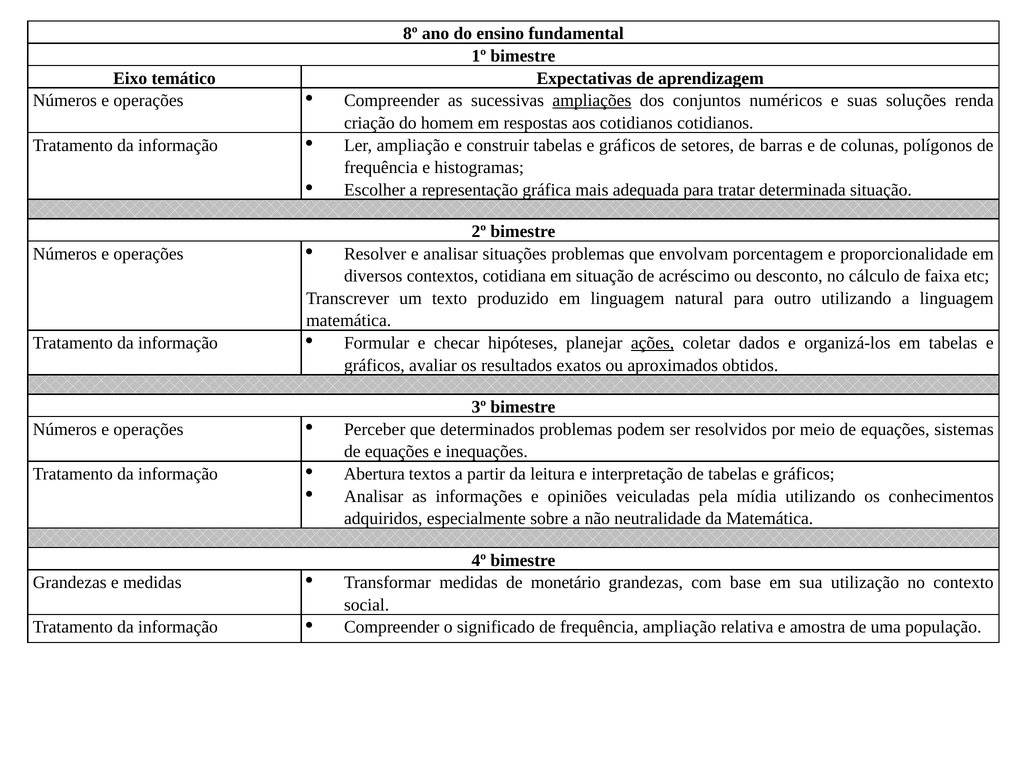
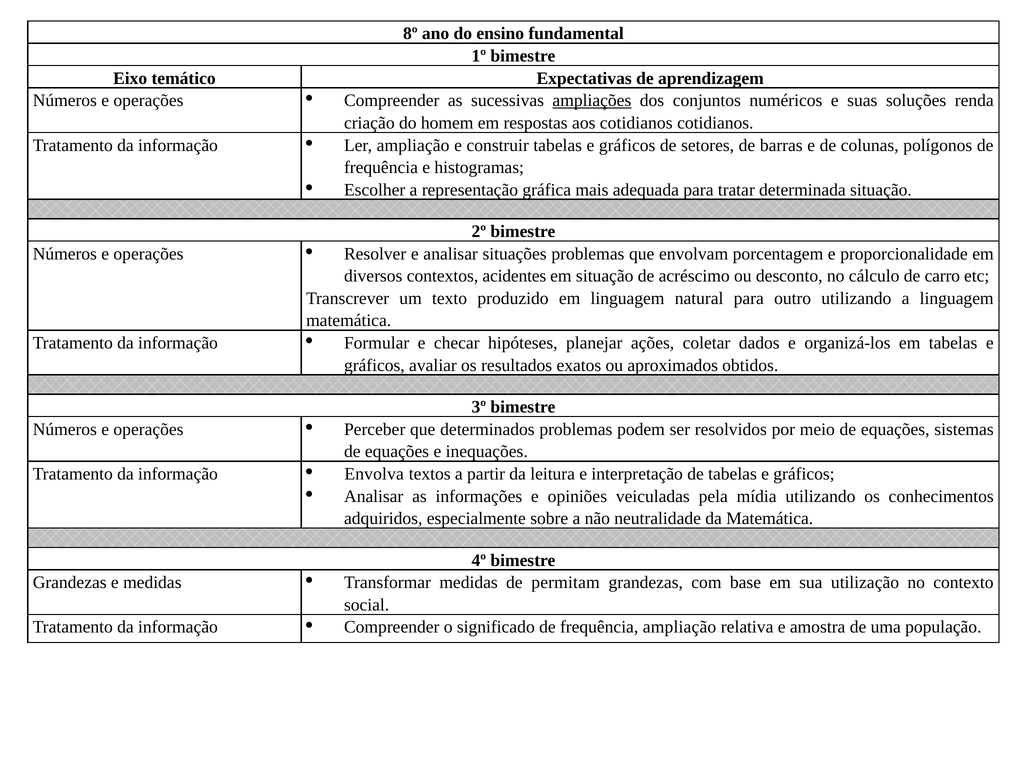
cotidiana: cotidiana -> acidentes
faixa: faixa -> carro
ações underline: present -> none
Abertura: Abertura -> Envolva
monetário: monetário -> permitam
